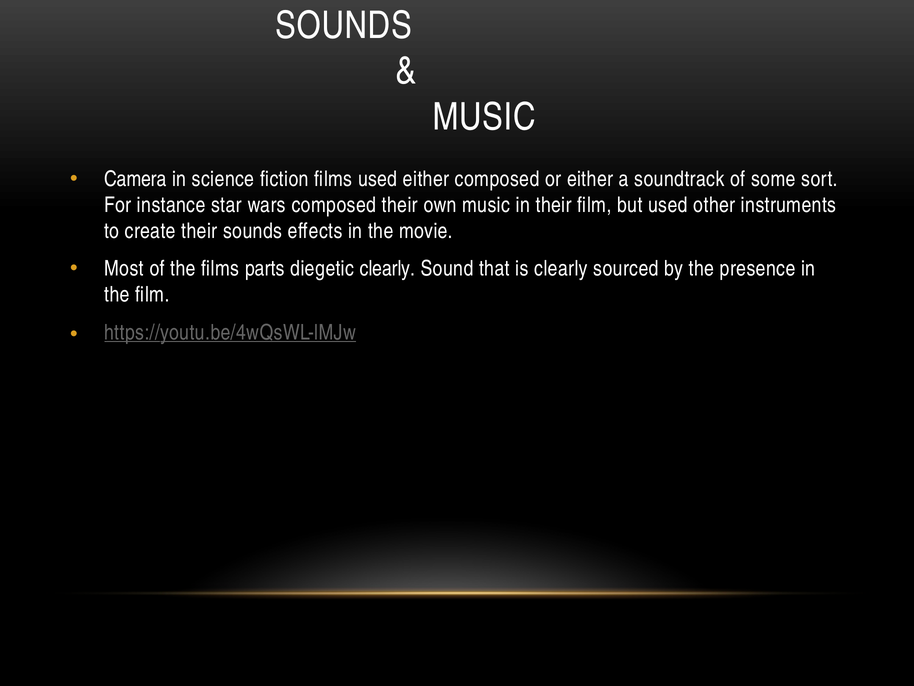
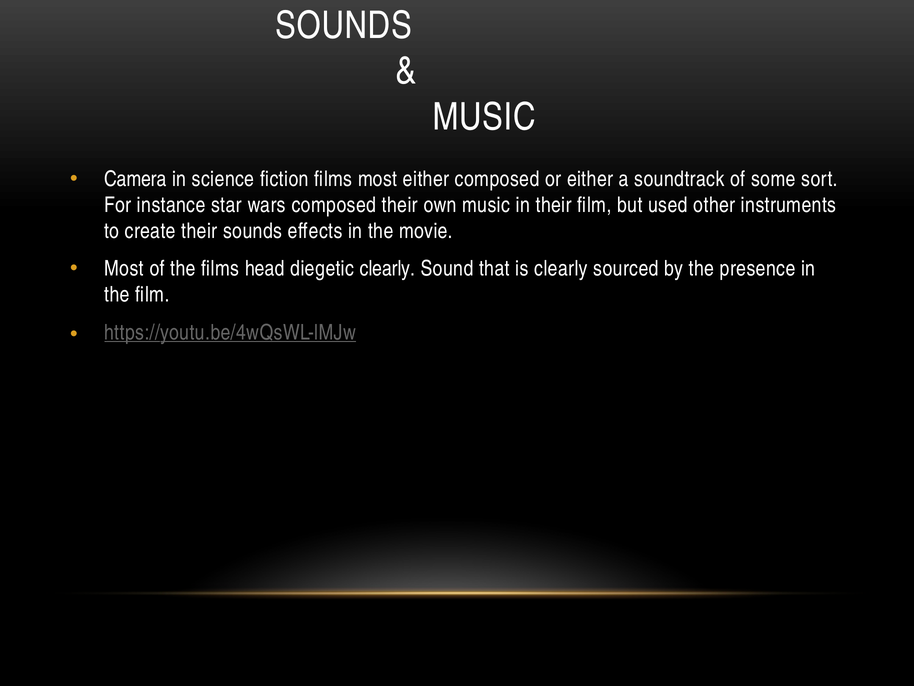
films used: used -> most
parts: parts -> head
